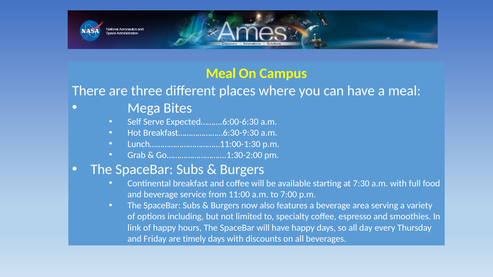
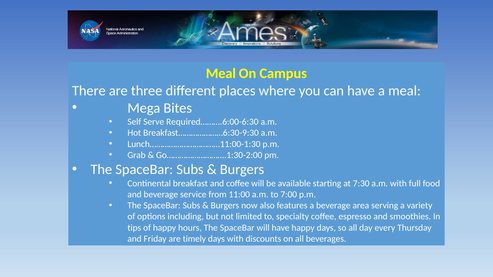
Expected……….6:00-6:30: Expected……….6:00-6:30 -> Required……….6:00-6:30
link: link -> tips
